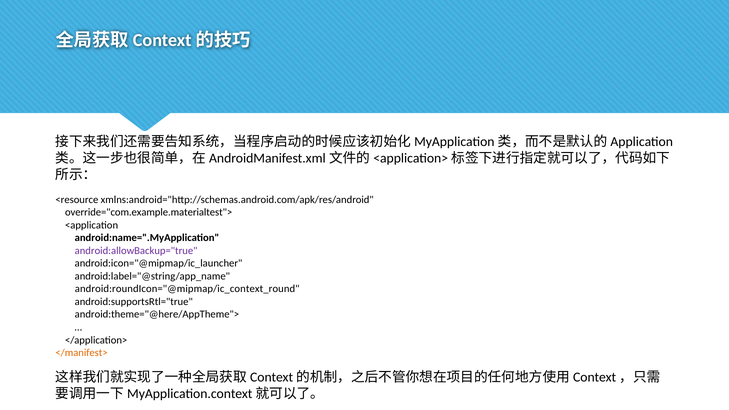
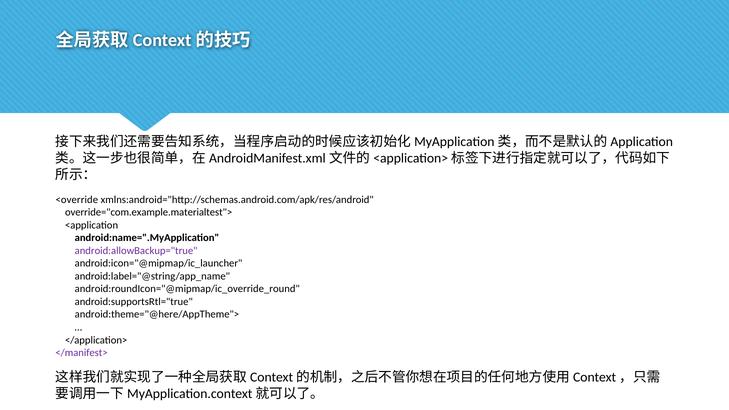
<resource: <resource -> <override
android:roundIcon="@mipmap/ic_context_round: android:roundIcon="@mipmap/ic_context_round -> android:roundIcon="@mipmap/ic_override_round
</manifest> colour: orange -> purple
